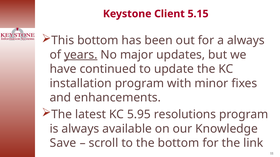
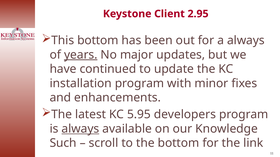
5.15: 5.15 -> 2.95
resolutions: resolutions -> developers
always at (80, 129) underline: none -> present
Save: Save -> Such
